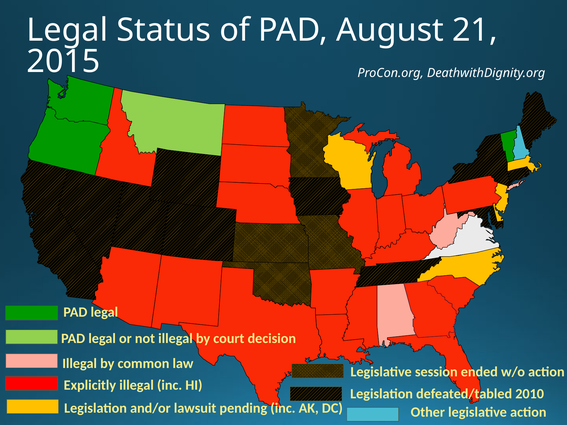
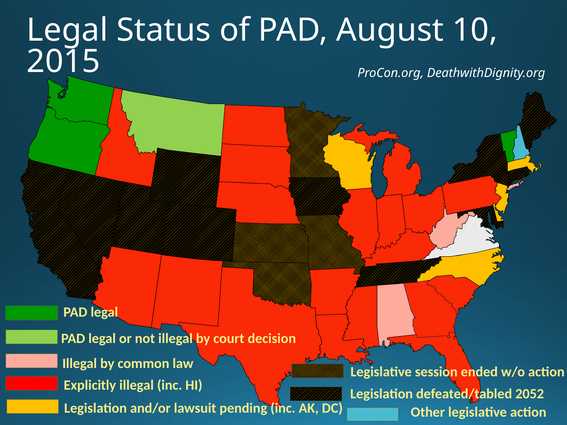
21: 21 -> 10
2010: 2010 -> 2052
